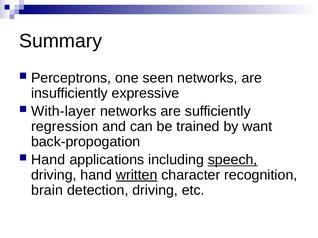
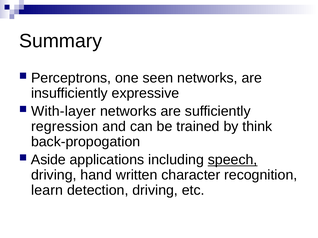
want: want -> think
Hand at (48, 160): Hand -> Aside
written underline: present -> none
brain: brain -> learn
